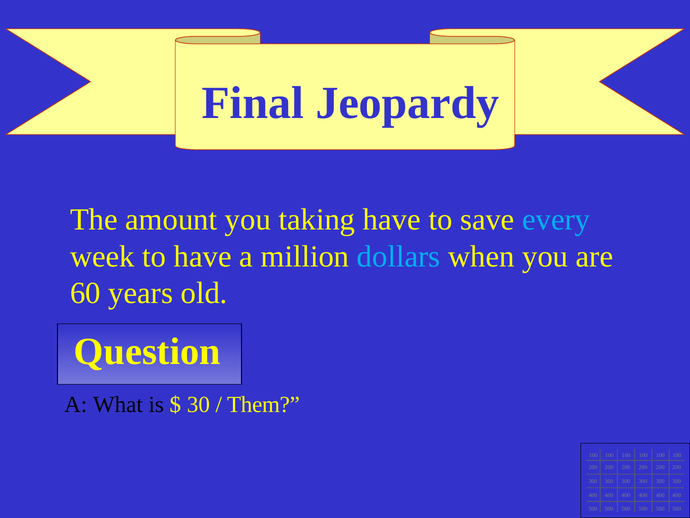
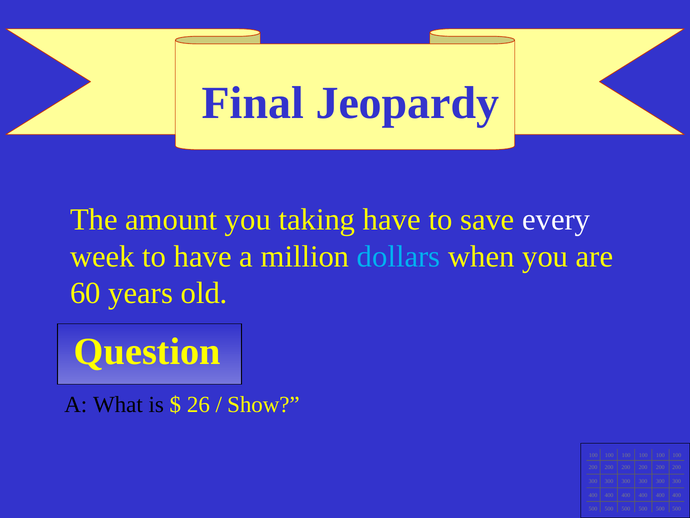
every colour: light blue -> white
30: 30 -> 26
Them: Them -> Show
